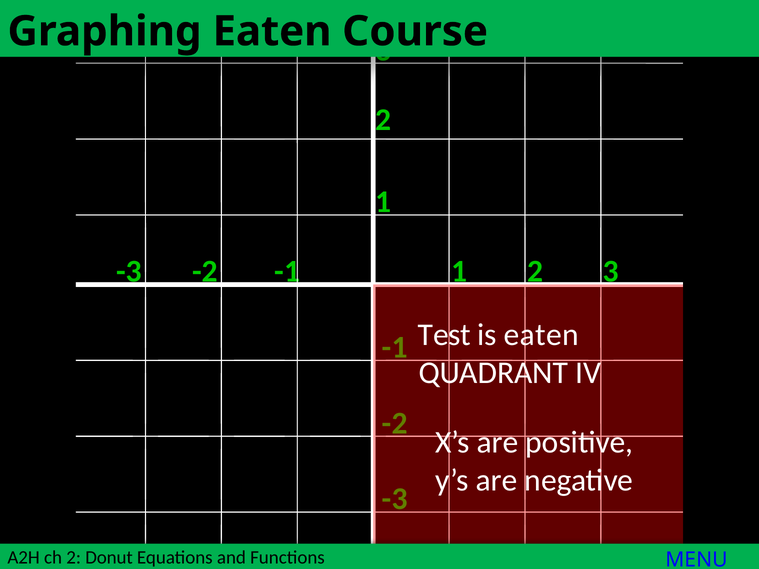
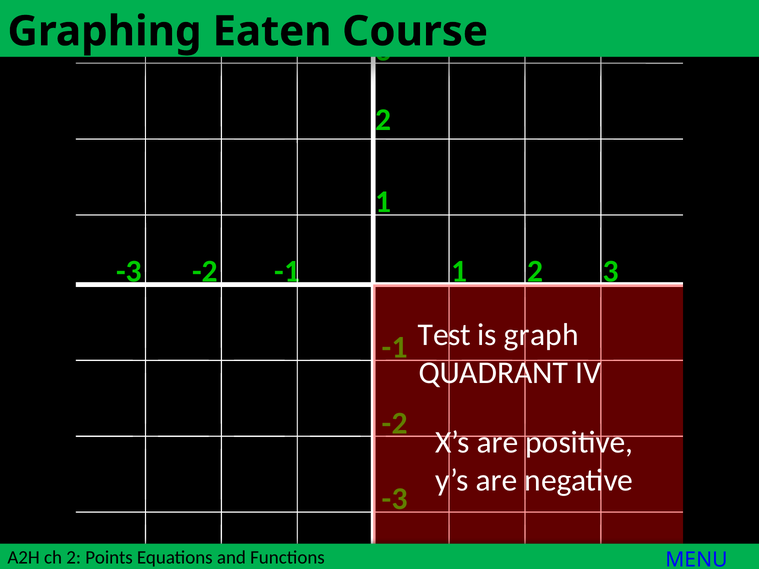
is eaten: eaten -> graph
Donut: Donut -> Points
